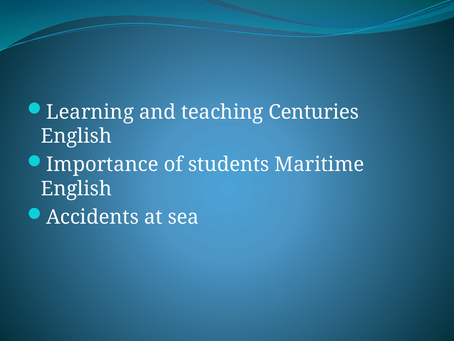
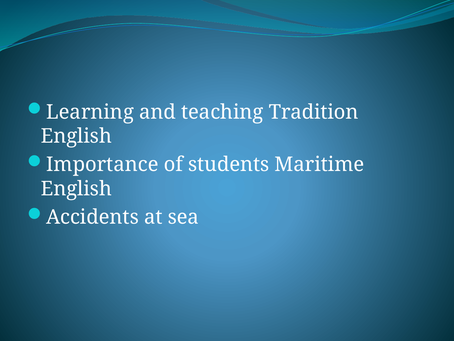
Centuries: Centuries -> Tradition
